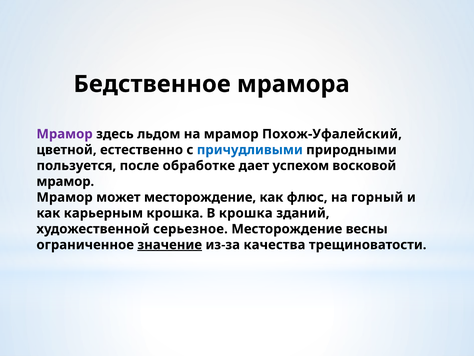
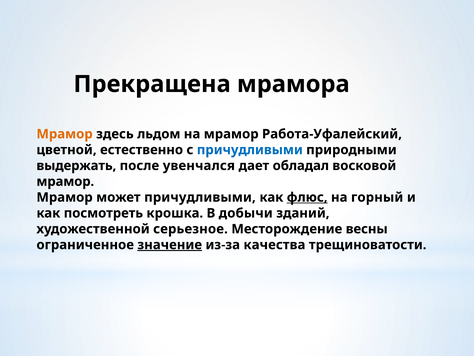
Бедственное: Бедственное -> Прекращена
Мрамор at (65, 134) colour: purple -> orange
Похож-Уфалейский: Похож-Уфалейский -> Работа-Уфалейский
пользуется: пользуется -> выдержать
обработке: обработке -> увенчался
успехом: успехом -> обладал
может месторождение: месторождение -> причудливыми
флюс underline: none -> present
карьерным: карьерным -> посмотреть
В крошка: крошка -> добычи
